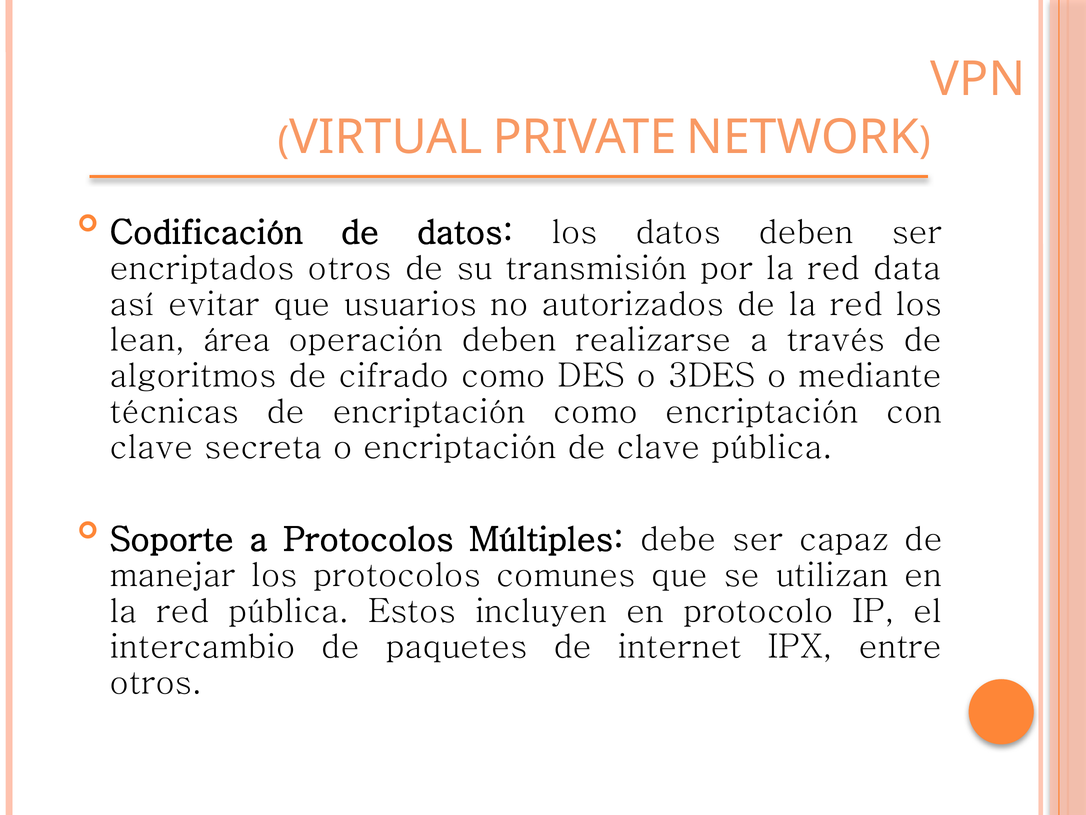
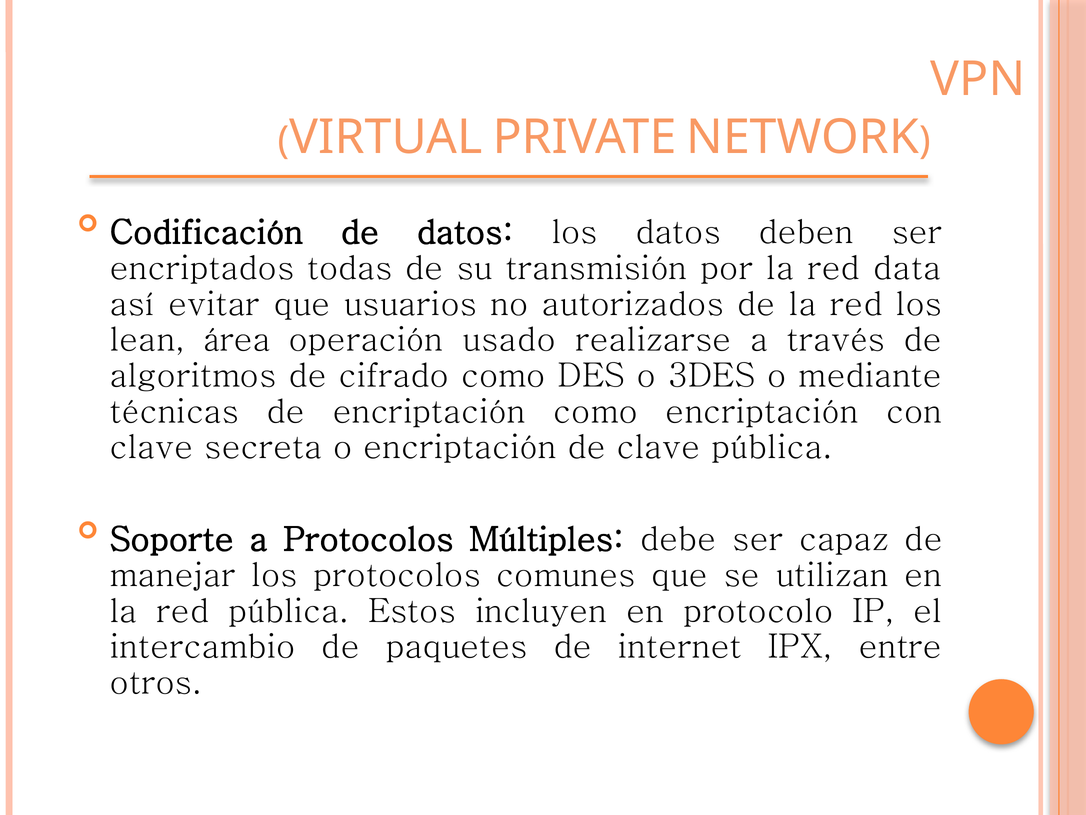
encriptados otros: otros -> todas
operación deben: deben -> usado
